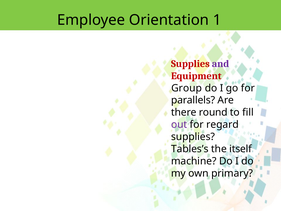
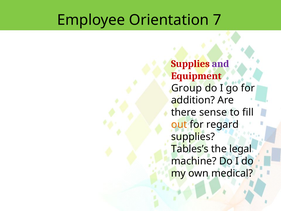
1: 1 -> 7
parallels: parallels -> addition
round: round -> sense
out colour: purple -> orange
itself: itself -> legal
primary: primary -> medical
